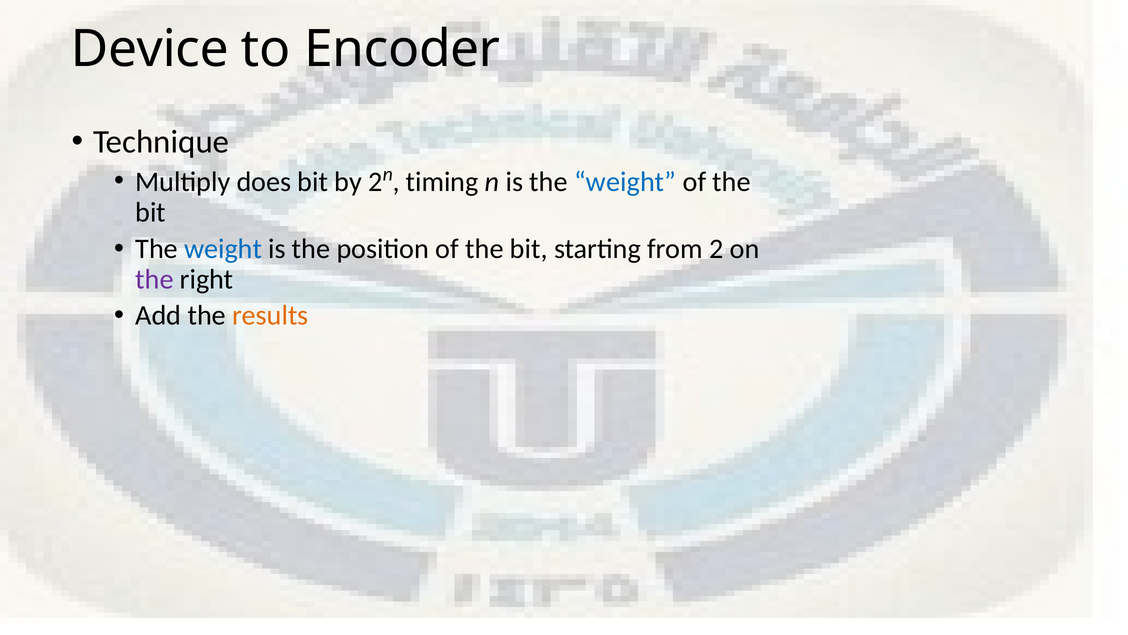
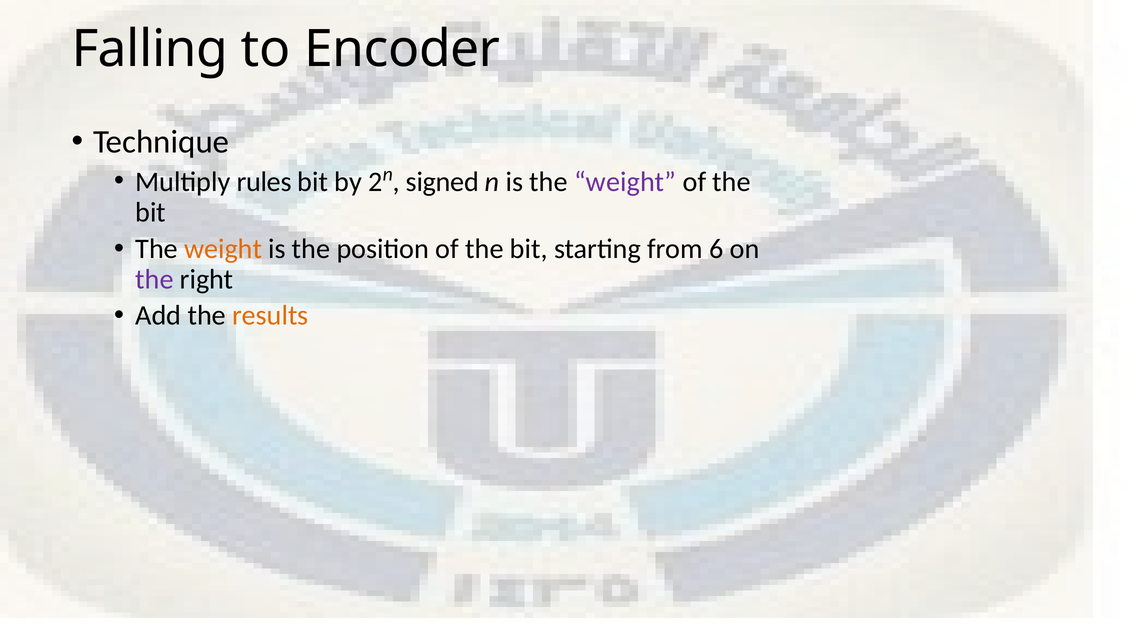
Device: Device -> Falling
does: does -> rules
timing: timing -> signed
weight at (625, 182) colour: blue -> purple
weight at (223, 249) colour: blue -> orange
from 2: 2 -> 6
